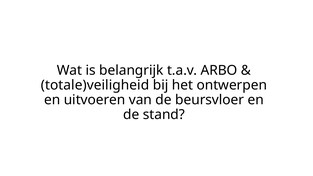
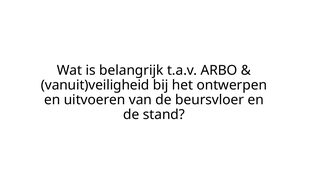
totale)veiligheid: totale)veiligheid -> vanuit)veiligheid
